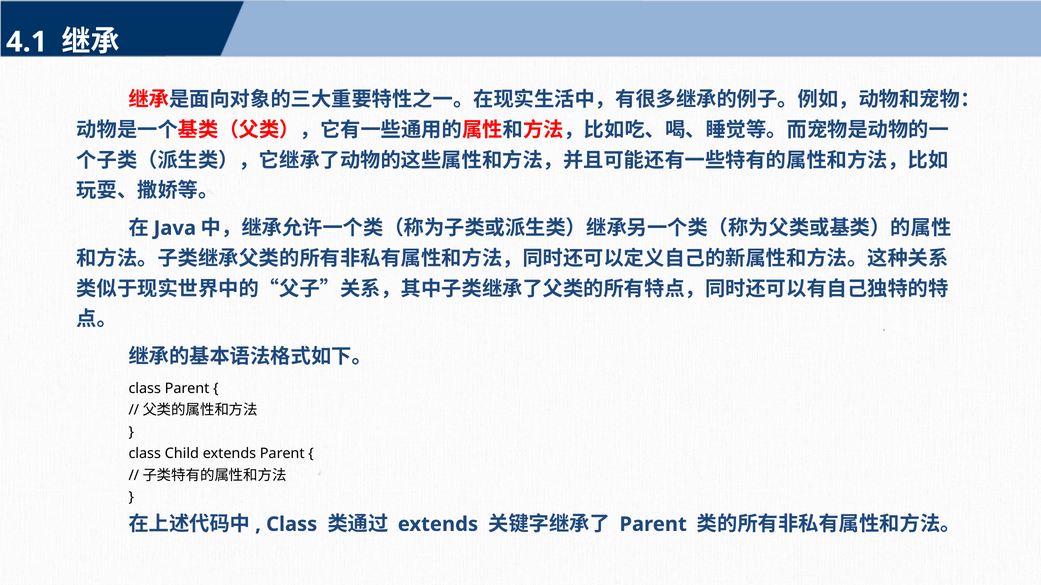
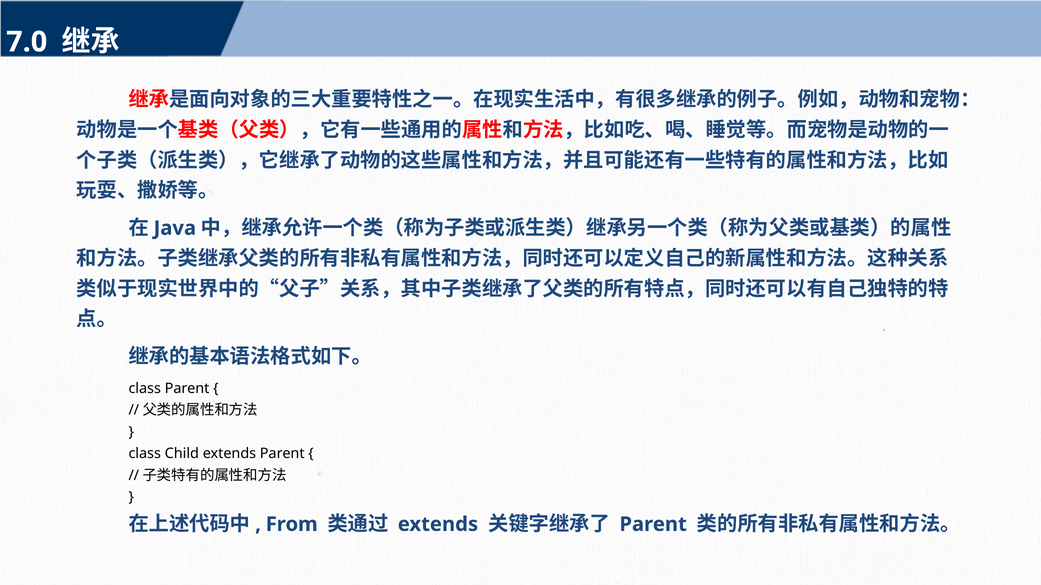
4.1: 4.1 -> 7.0
Class at (292, 525): Class -> From
